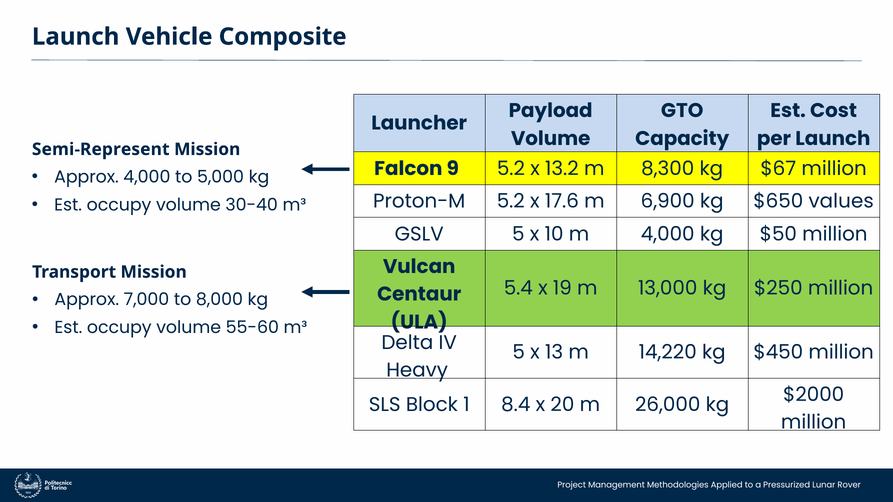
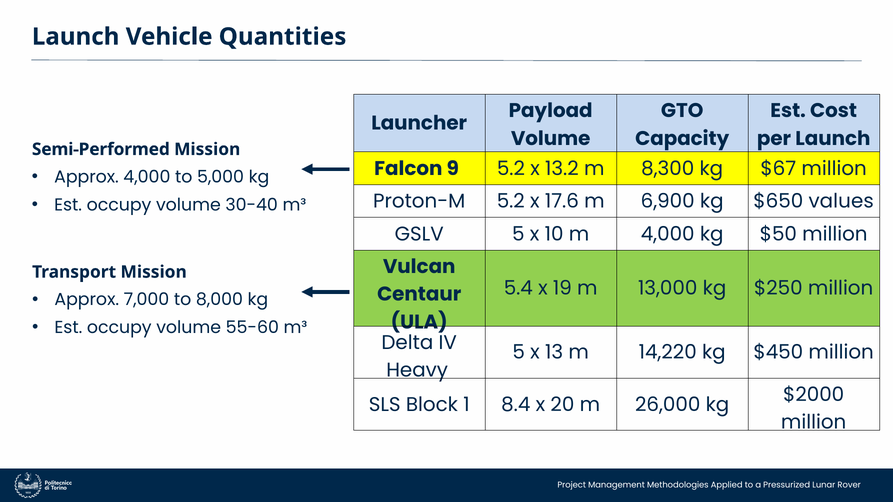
Composite: Composite -> Quantities
Semi-Represent: Semi-Represent -> Semi-Performed
